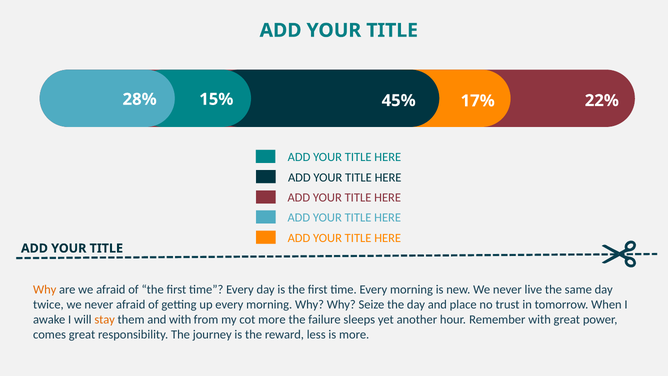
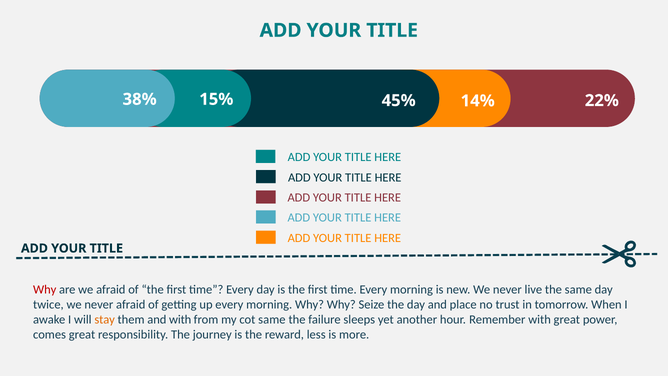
28%: 28% -> 38%
17%: 17% -> 14%
Why at (45, 289) colour: orange -> red
cot more: more -> same
